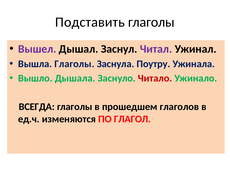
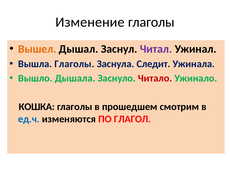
Подставить: Подставить -> Изменение
Вышел colour: purple -> orange
Поутру: Поутру -> Следит
ВСЕГДА: ВСЕГДА -> КОШКА
глаголов: глаголов -> смотрим
ед.ч colour: black -> blue
